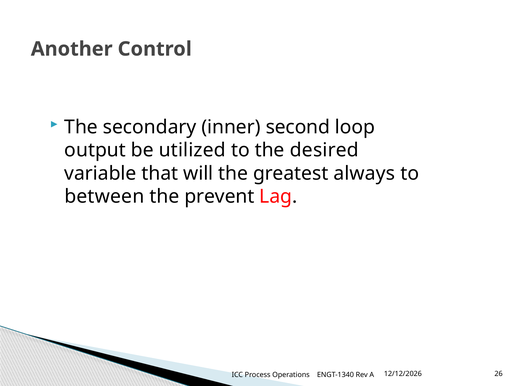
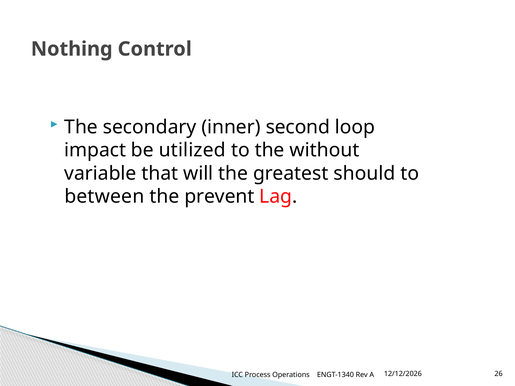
Another: Another -> Nothing
output: output -> impact
desired: desired -> without
always: always -> should
